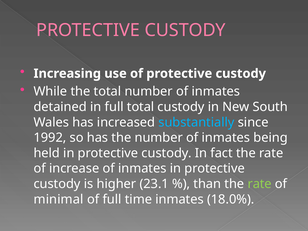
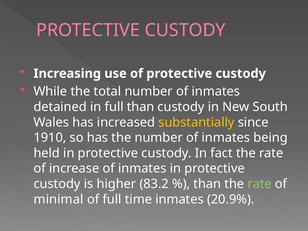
full total: total -> than
substantially colour: light blue -> yellow
1992: 1992 -> 1910
23.1: 23.1 -> 83.2
18.0%: 18.0% -> 20.9%
